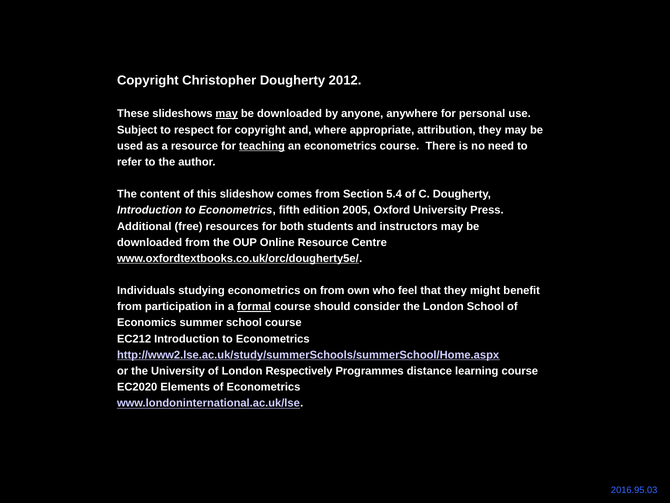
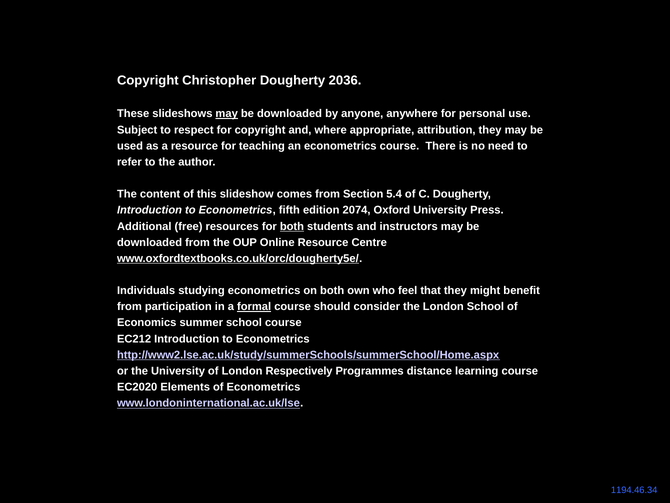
2012: 2012 -> 2036
teaching underline: present -> none
2005: 2005 -> 2074
both at (292, 226) underline: none -> present
on from: from -> both
2016.95.03: 2016.95.03 -> 1194.46.34
